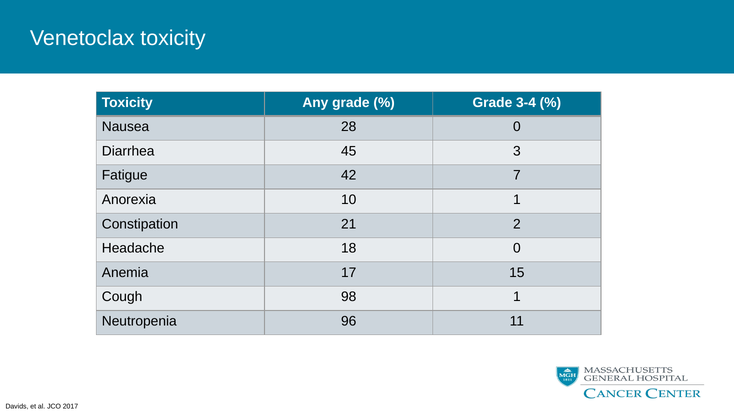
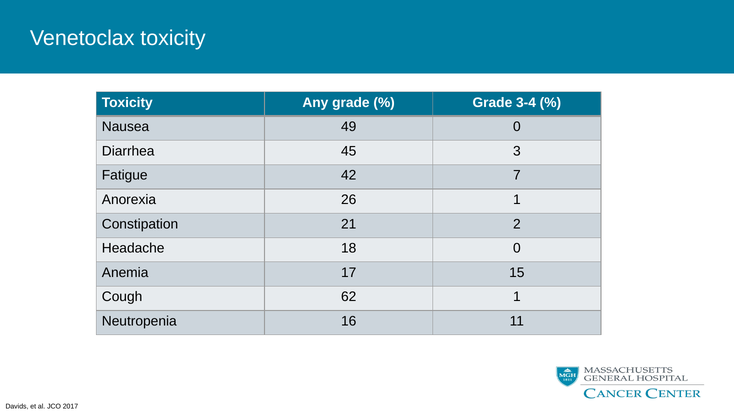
28: 28 -> 49
10: 10 -> 26
98: 98 -> 62
96: 96 -> 16
